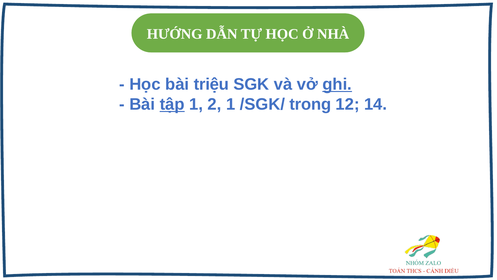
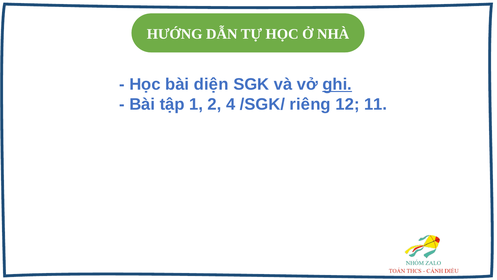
triệu: triệu -> diện
tập underline: present -> none
2 1: 1 -> 4
trong: trong -> riêng
14: 14 -> 11
